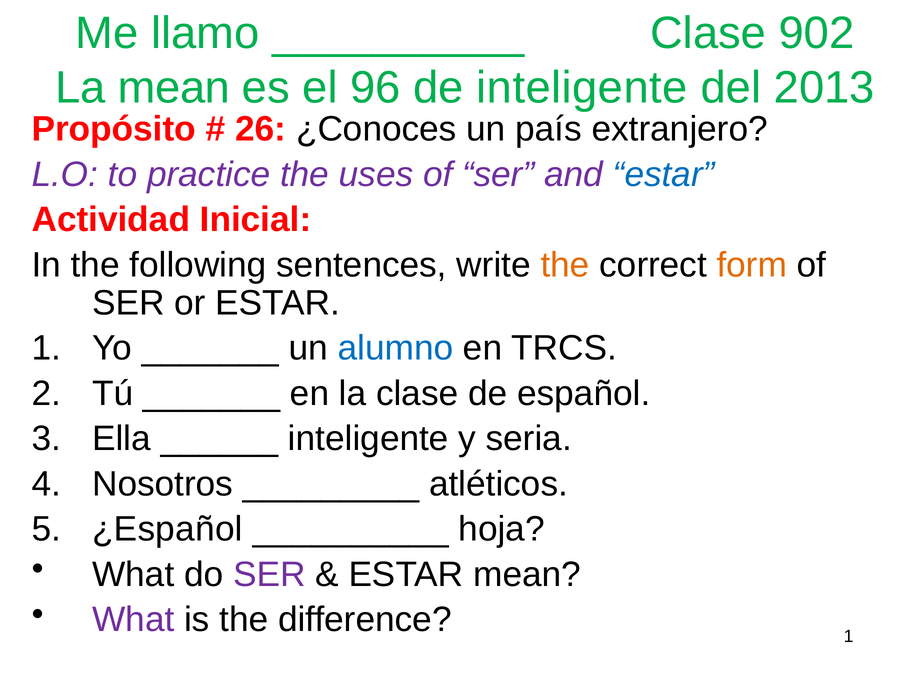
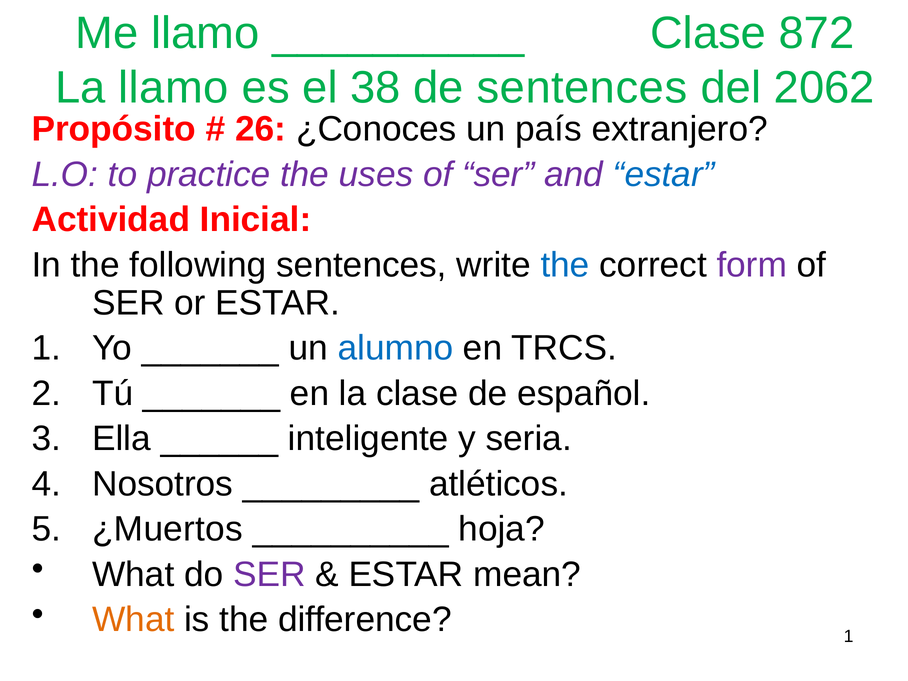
902: 902 -> 872
La mean: mean -> llamo
96: 96 -> 38
de inteligente: inteligente -> sentences
2013: 2013 -> 2062
the at (565, 265) colour: orange -> blue
form colour: orange -> purple
¿Español: ¿Español -> ¿Muertos
What at (133, 620) colour: purple -> orange
